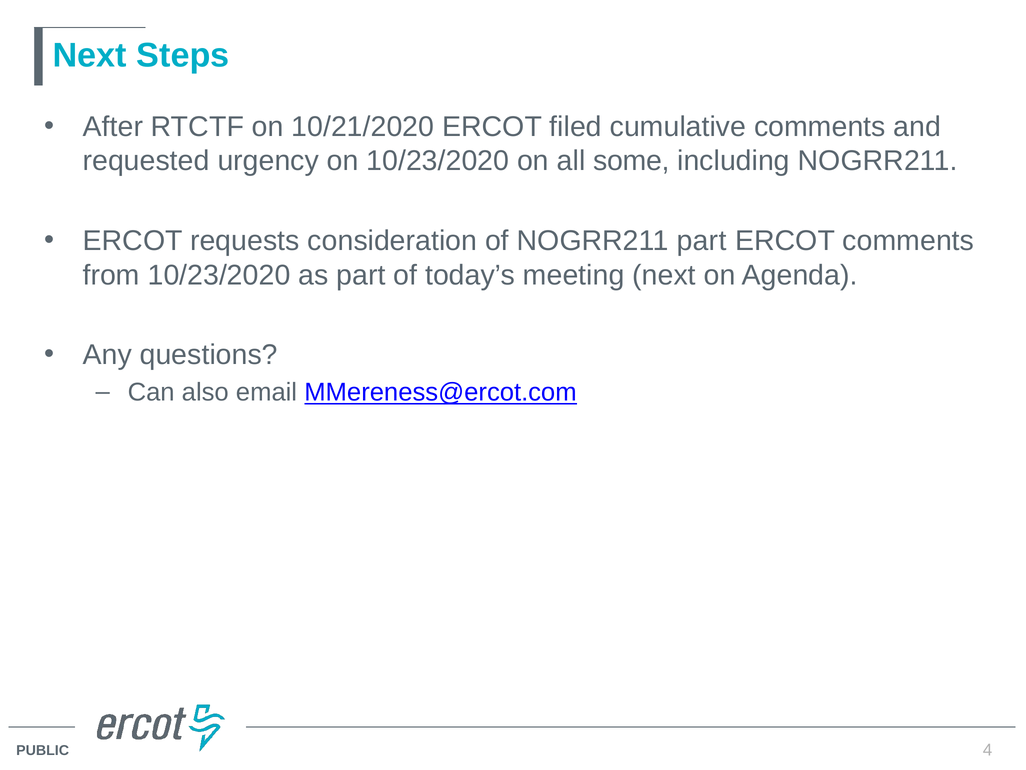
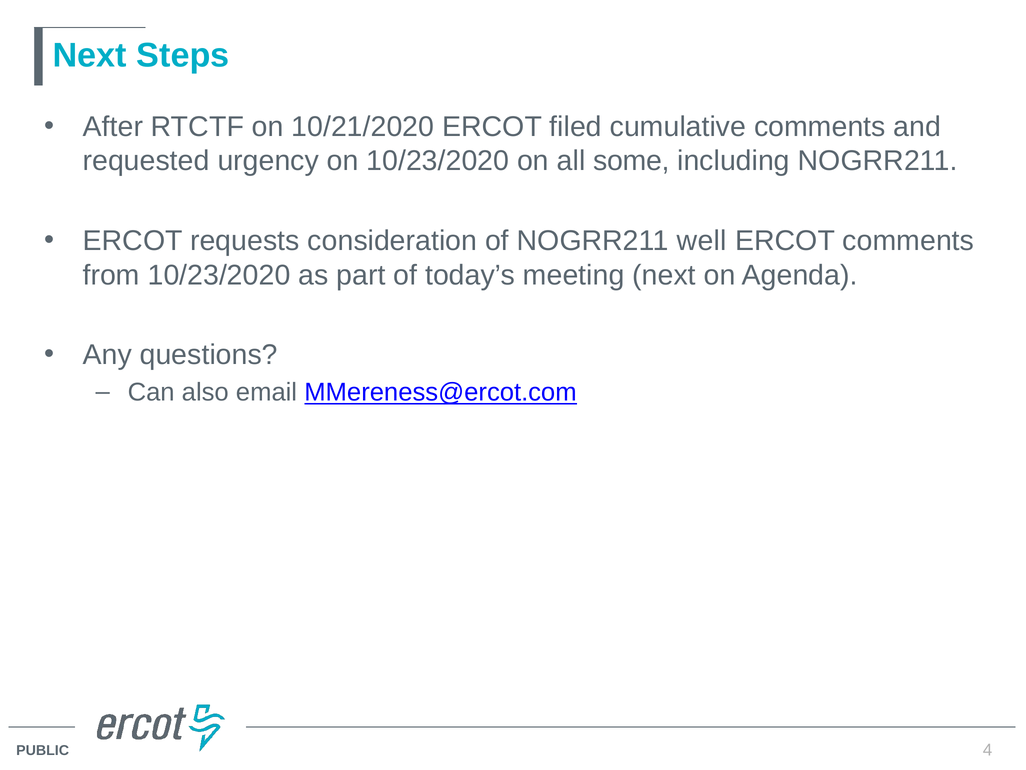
NOGRR211 part: part -> well
